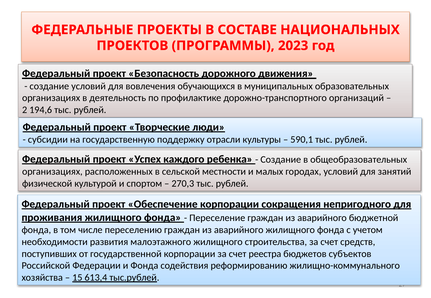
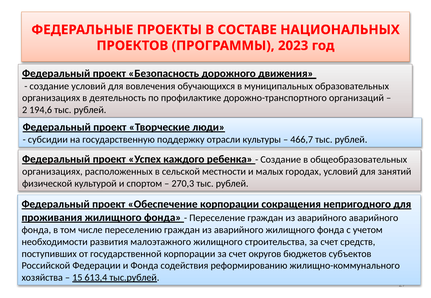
590,1: 590,1 -> 466,7
аварийного бюджетной: бюджетной -> аварийного
реестра: реестра -> округов
